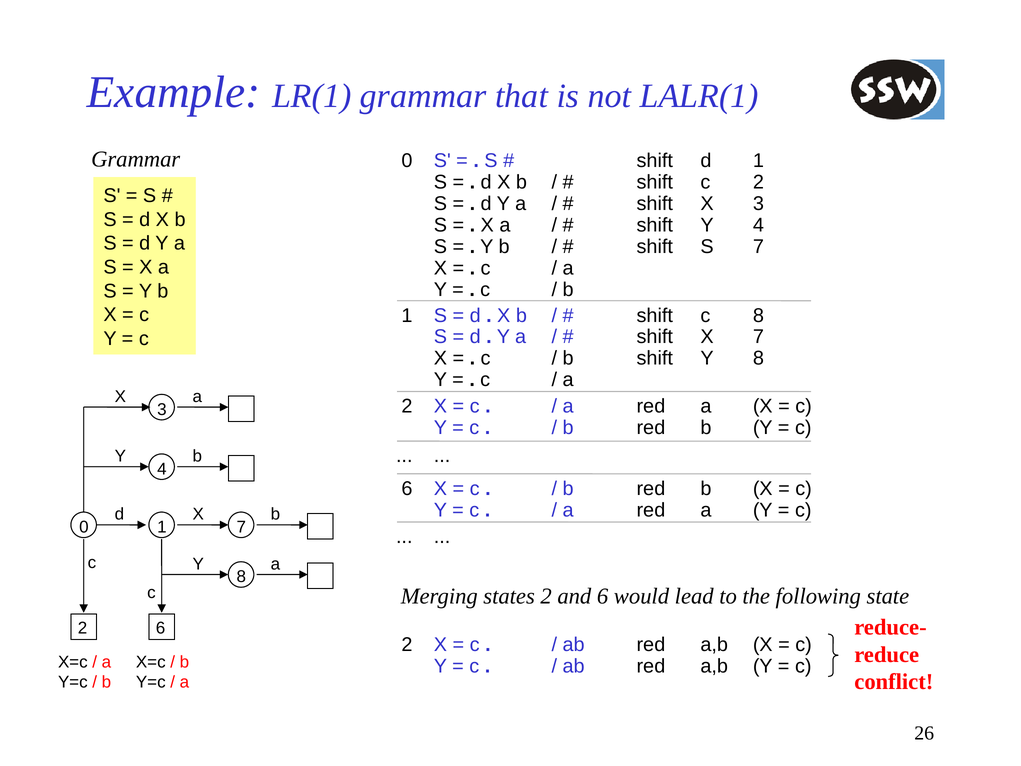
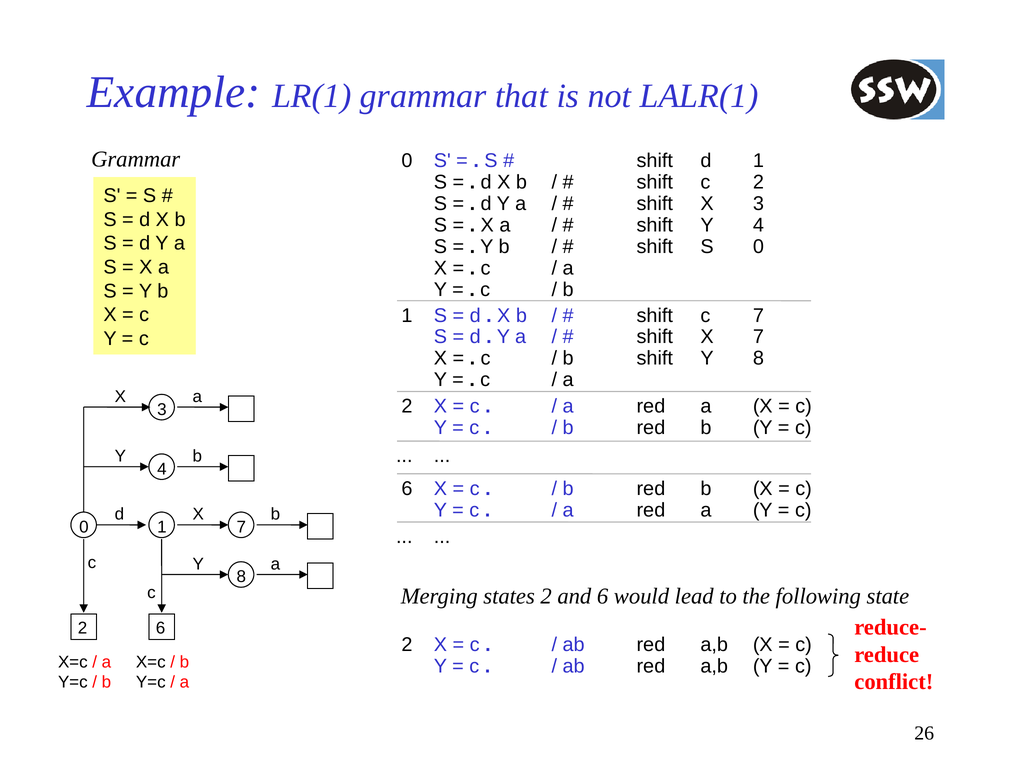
S 7: 7 -> 0
c 8: 8 -> 7
